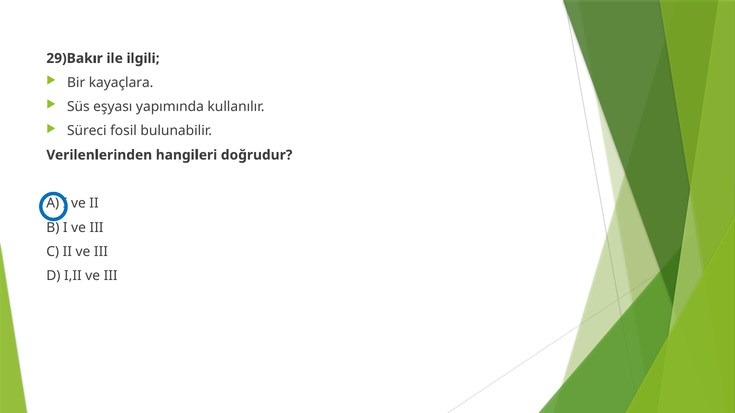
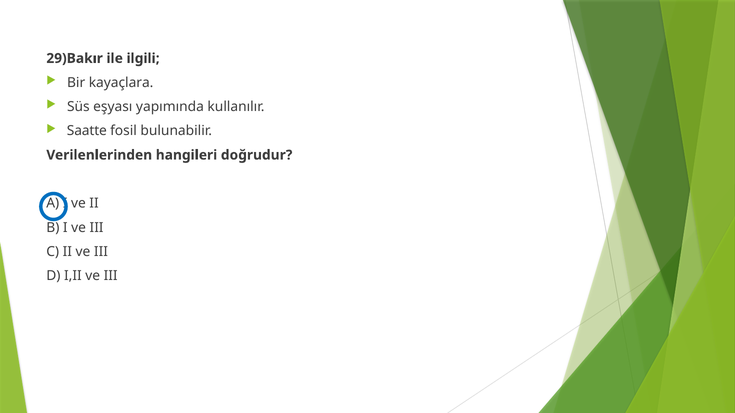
Süreci: Süreci -> Saatte
